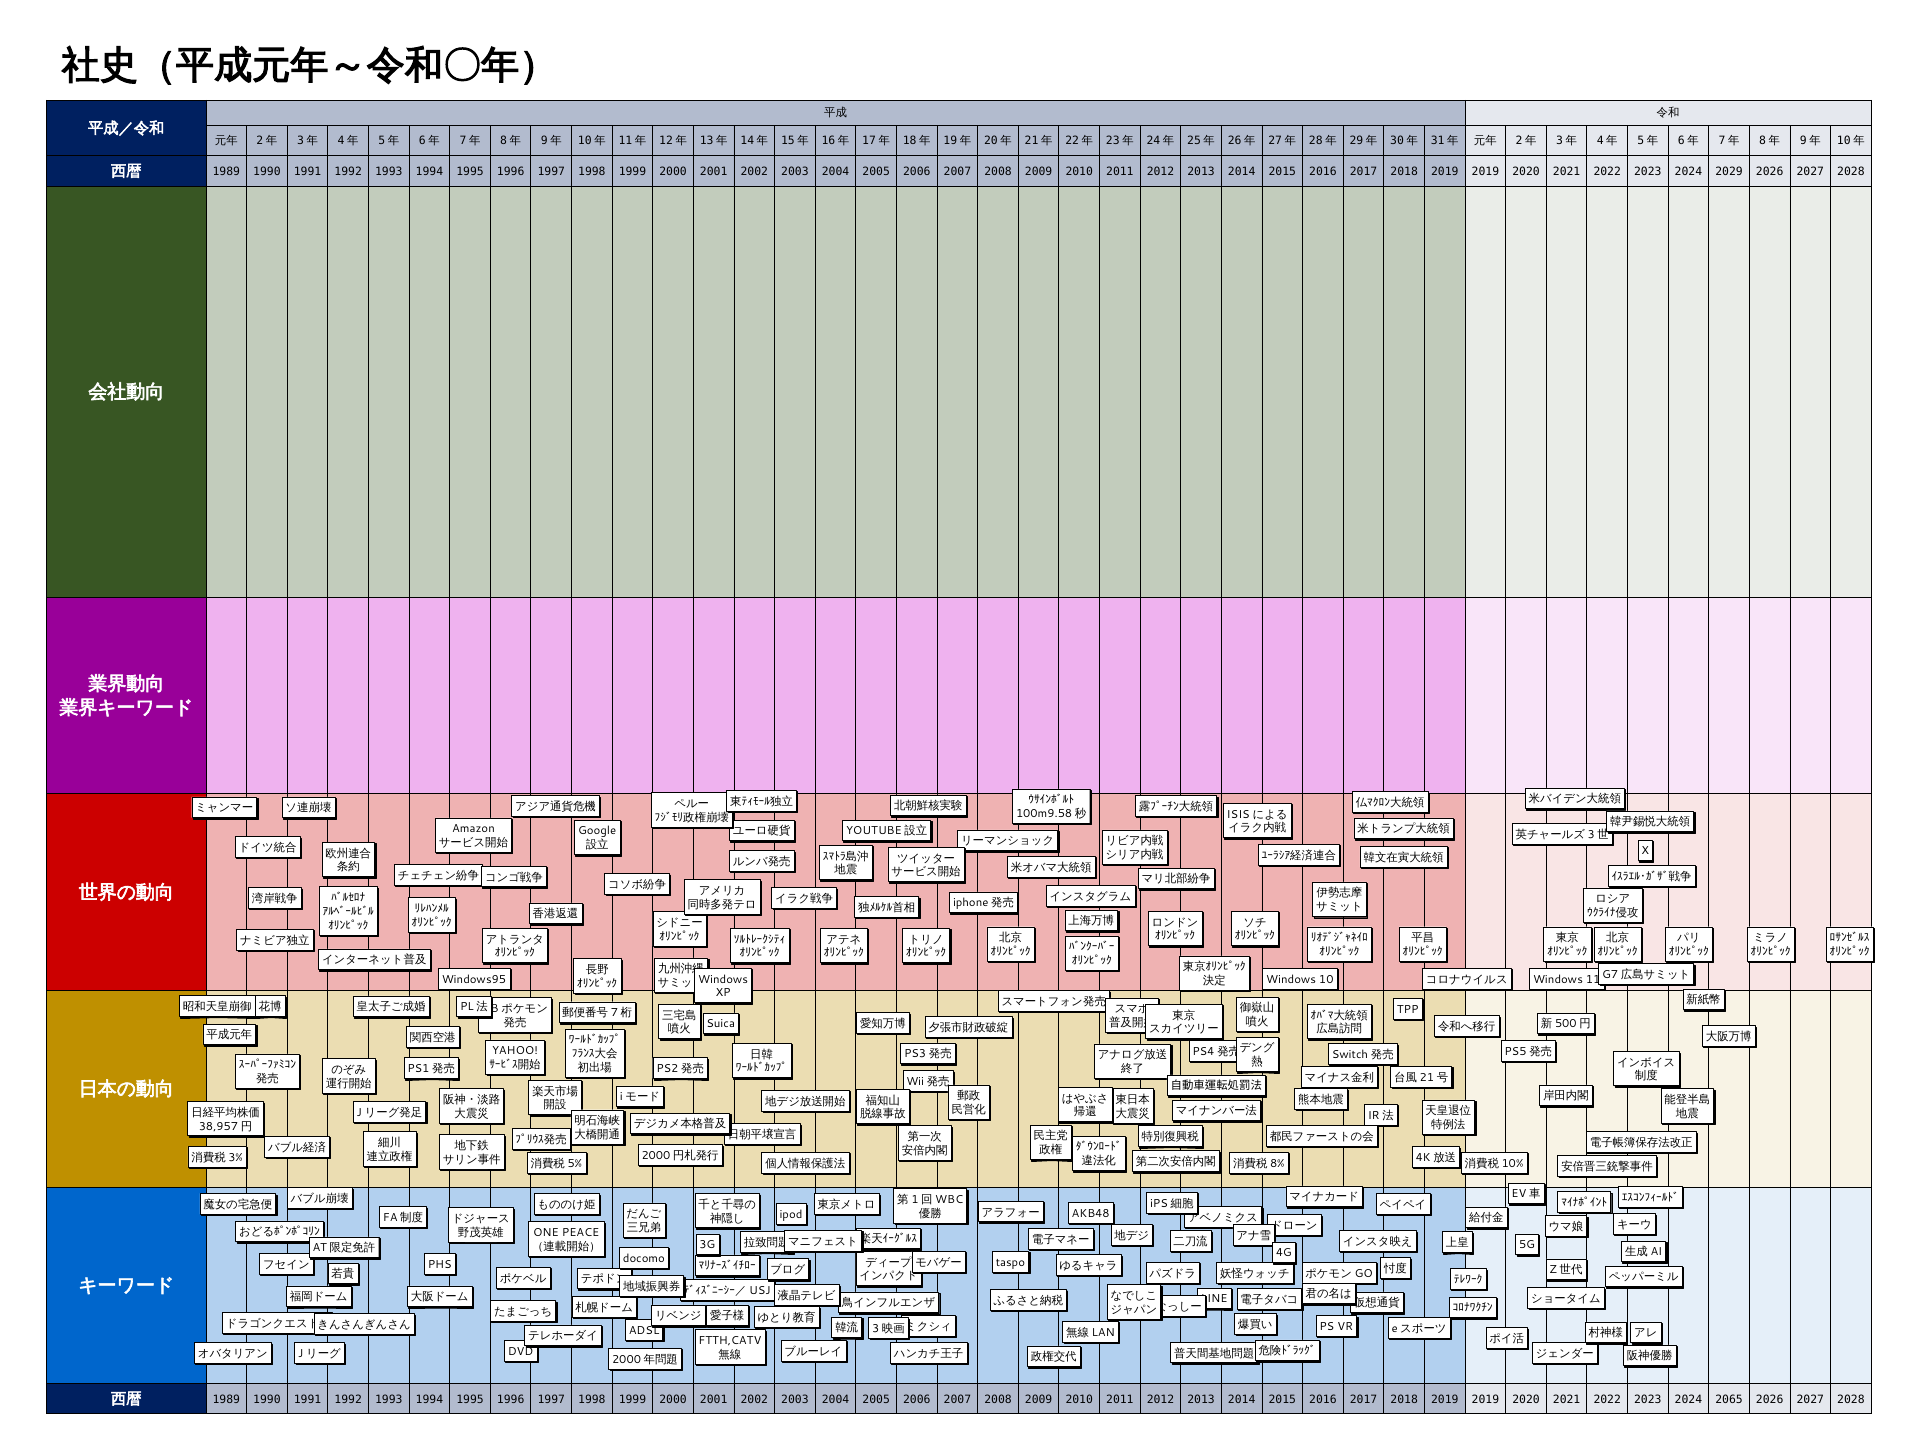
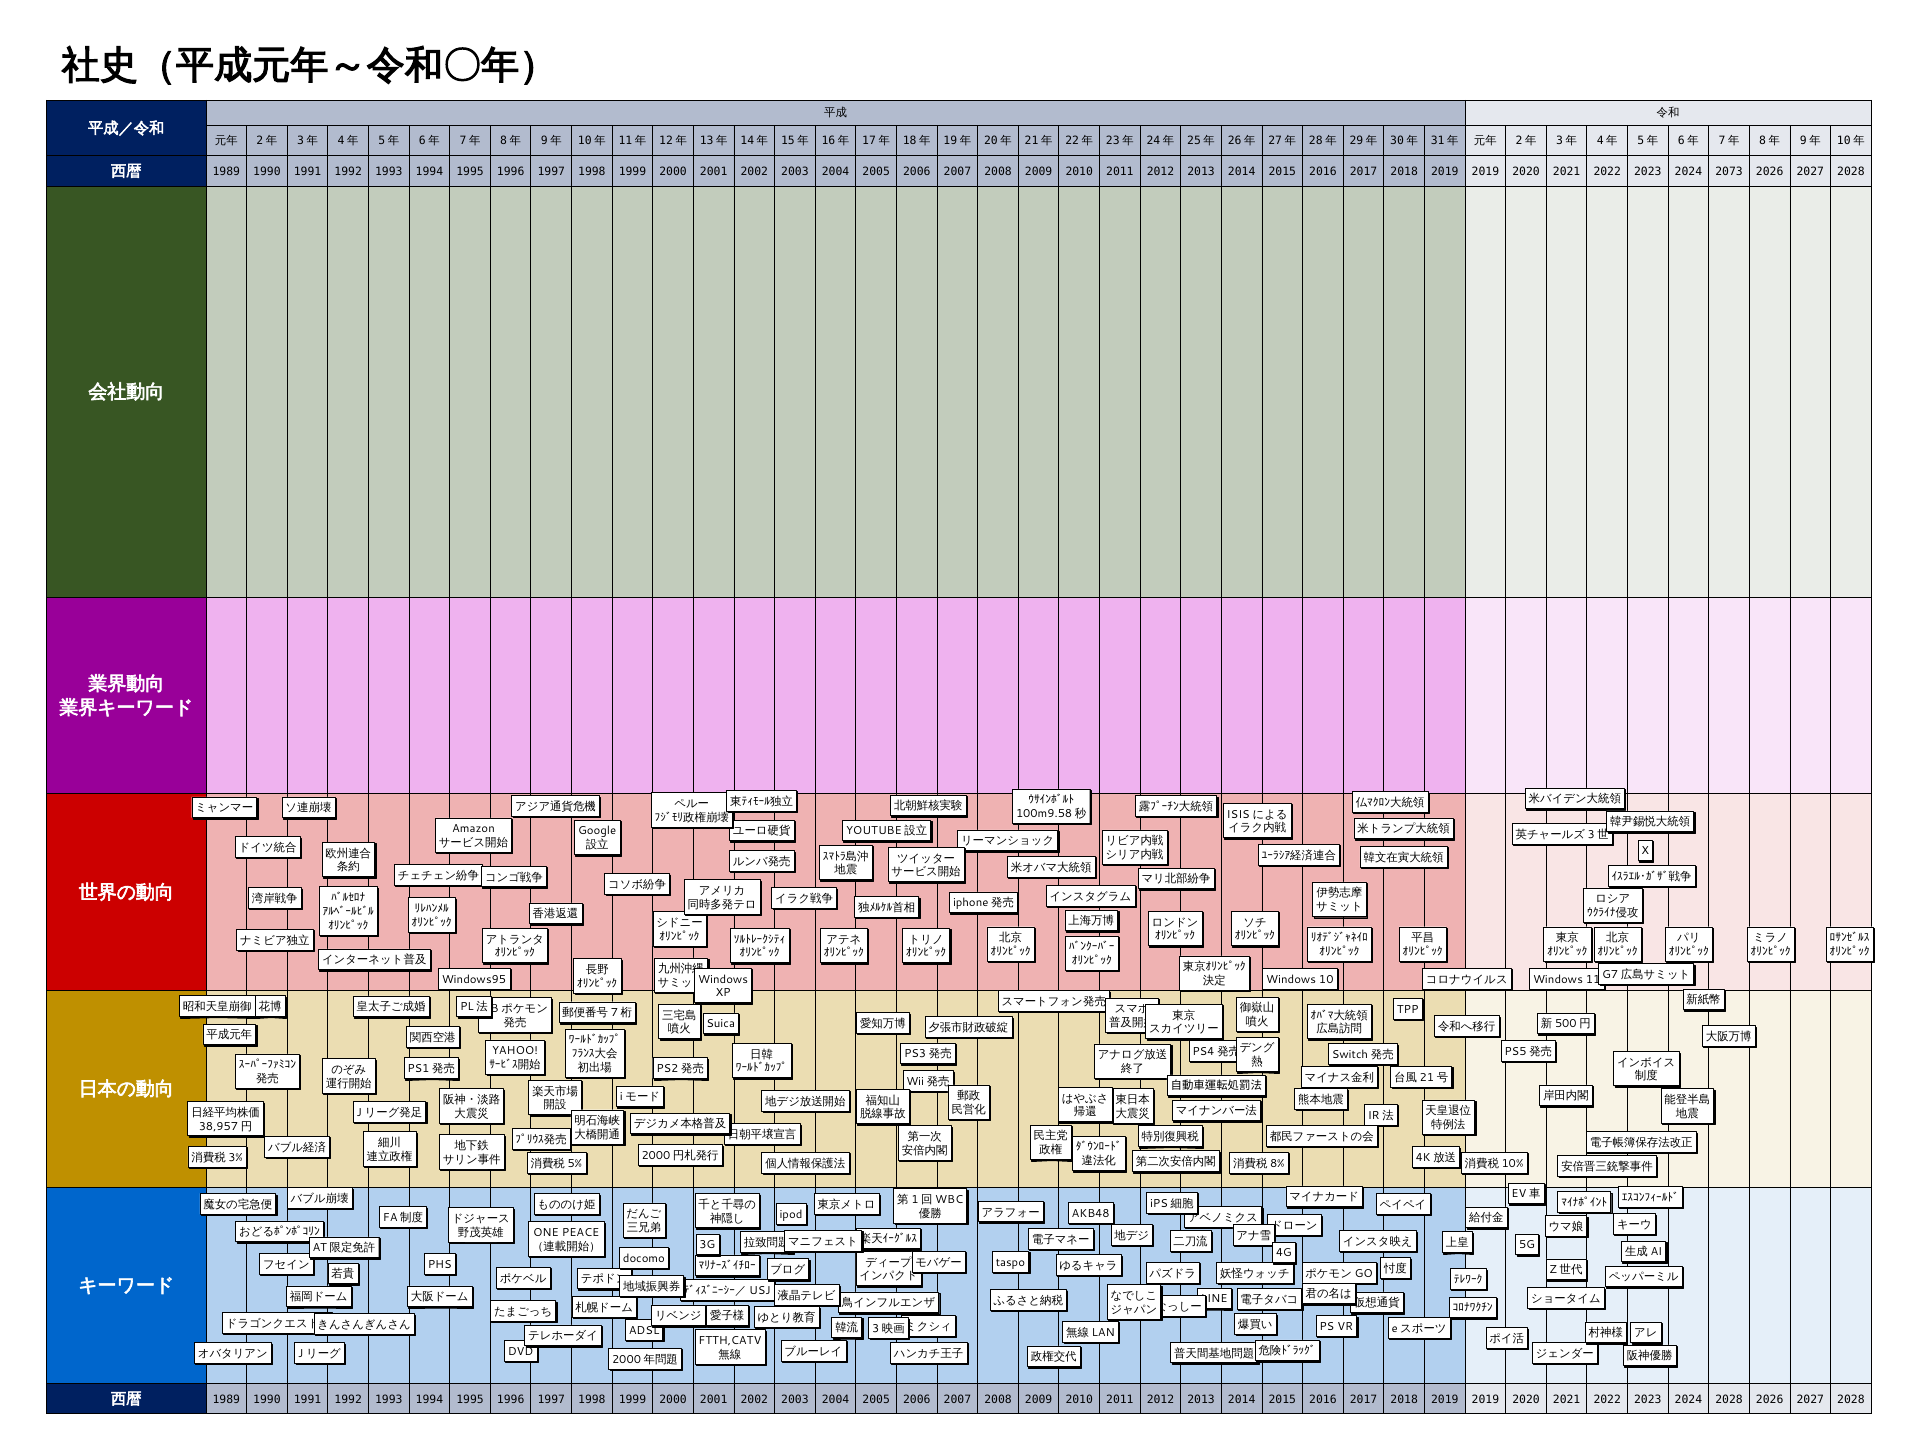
2029: 2029 -> 2073
2024 2065: 2065 -> 2028
